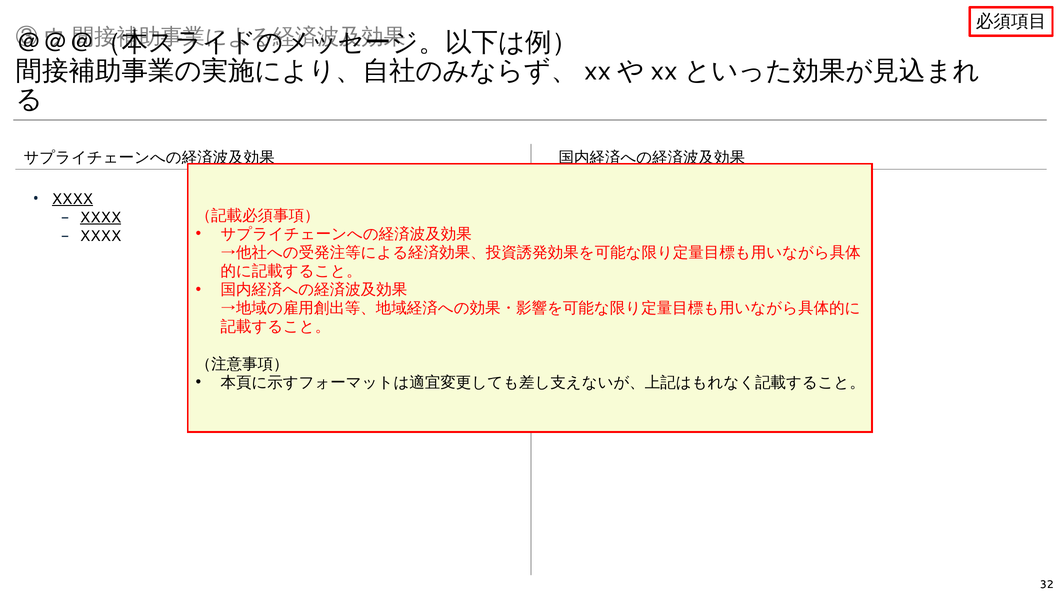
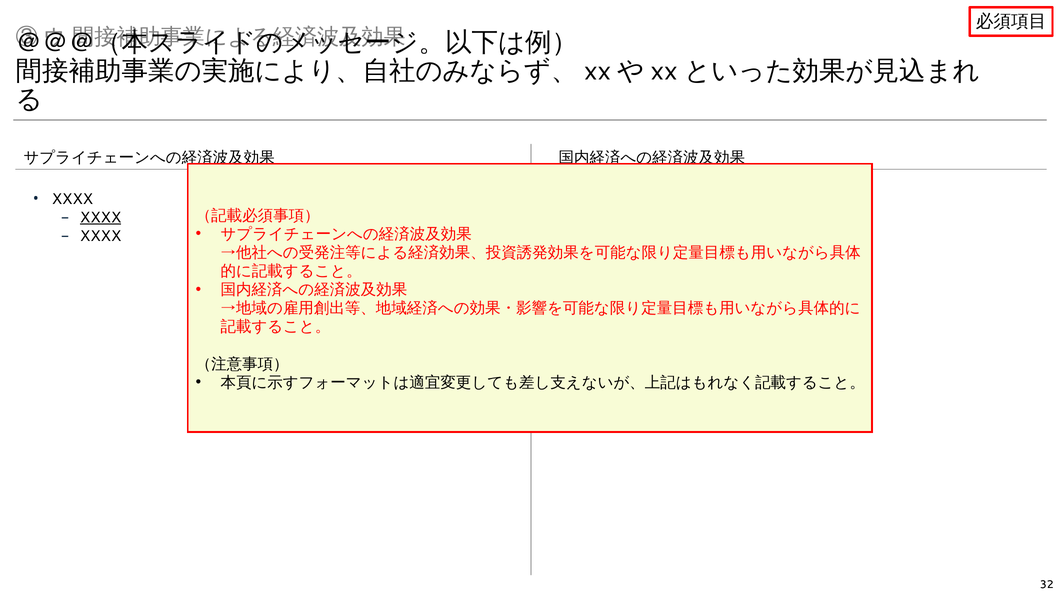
XXXX at (72, 199) underline: present -> none
